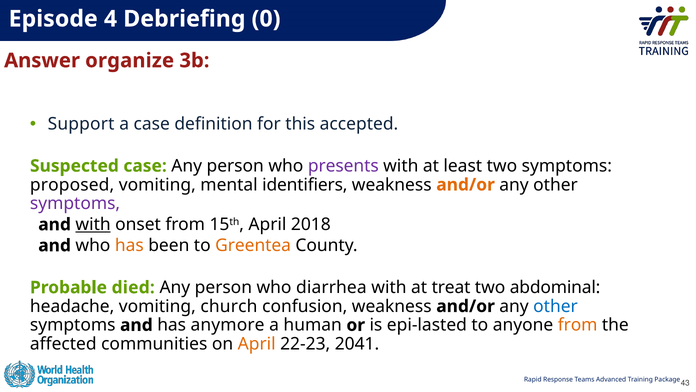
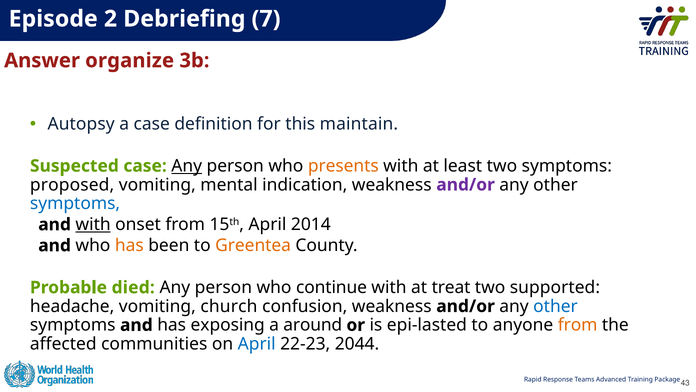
4: 4 -> 2
0: 0 -> 7
Support: Support -> Autopsy
accepted: accepted -> maintain
Any at (187, 166) underline: none -> present
presents colour: purple -> orange
identifiers: identifiers -> indication
and/or at (466, 185) colour: orange -> purple
symptoms at (75, 203) colour: purple -> blue
2018: 2018 -> 2014
diarrhea: diarrhea -> continue
abdominal: abdominal -> supported
anymore: anymore -> exposing
human: human -> around
April at (257, 343) colour: orange -> blue
2041: 2041 -> 2044
